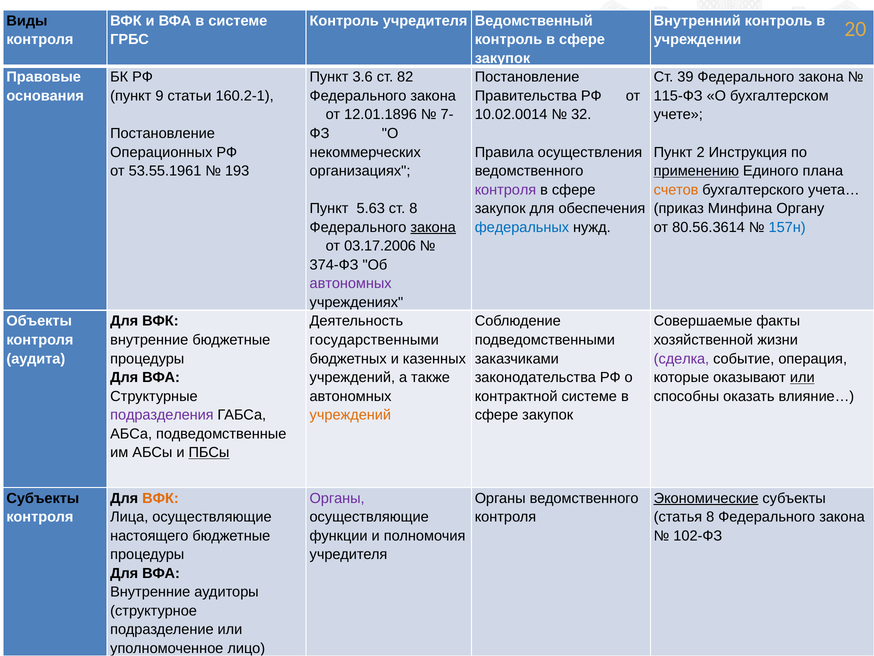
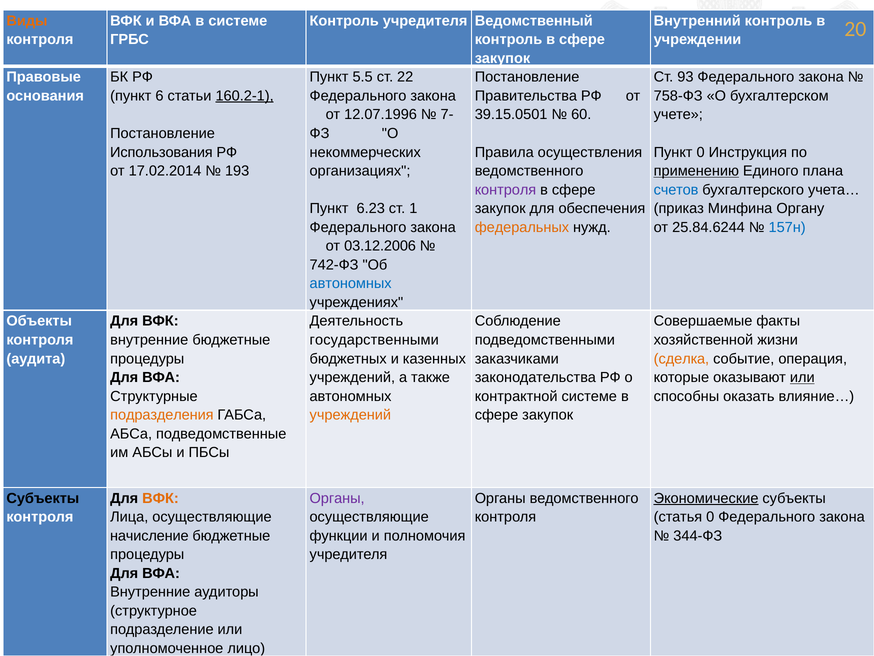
Виды colour: black -> orange
3.6: 3.6 -> 5.5
82: 82 -> 22
39: 39 -> 93
9: 9 -> 6
160.2-1 underline: none -> present
115-ФЗ: 115-ФЗ -> 758-ФЗ
12.01.1896: 12.01.1896 -> 12.07.1996
10.02.0014: 10.02.0014 -> 39.15.0501
32: 32 -> 60
Операционных: Операционных -> Использования
Пункт 2: 2 -> 0
53.55.1961: 53.55.1961 -> 17.02.2014
счетов colour: orange -> blue
5.63: 5.63 -> 6.23
ст 8: 8 -> 1
закона at (433, 227) underline: present -> none
федеральных colour: blue -> orange
80.56.3614: 80.56.3614 -> 25.84.6244
03.17.2006: 03.17.2006 -> 03.12.2006
374-ФЗ: 374-ФЗ -> 742-ФЗ
автономных at (351, 283) colour: purple -> blue
сделка colour: purple -> orange
подразделения colour: purple -> orange
ПБСы underline: present -> none
статья 8: 8 -> 0
настоящего: настоящего -> начисление
102-ФЗ: 102-ФЗ -> 344-ФЗ
